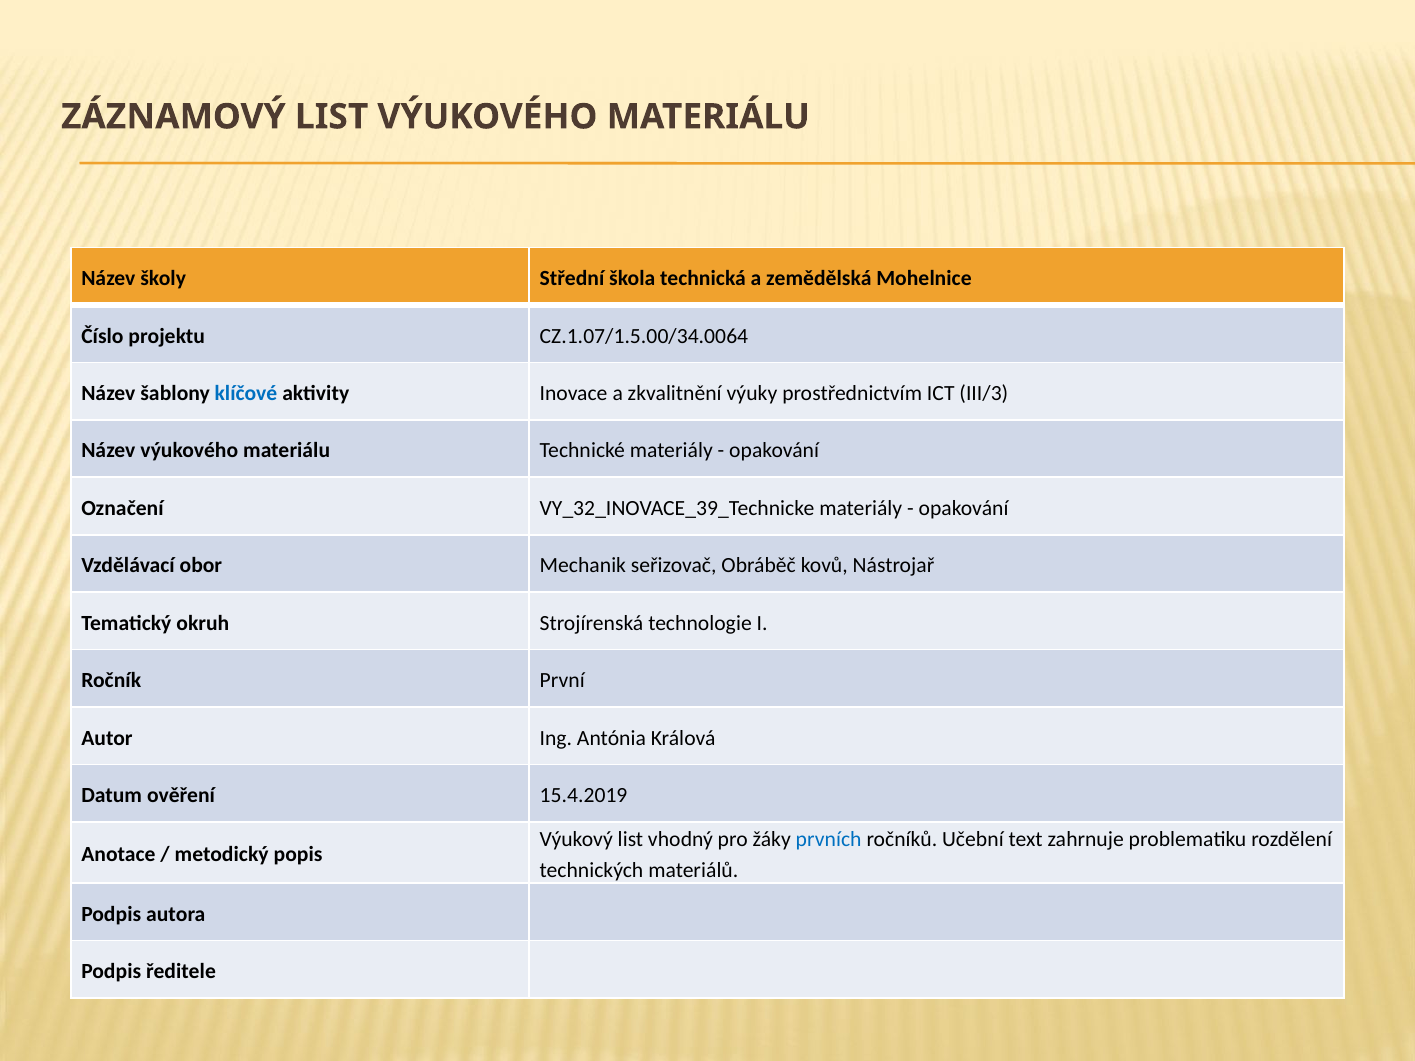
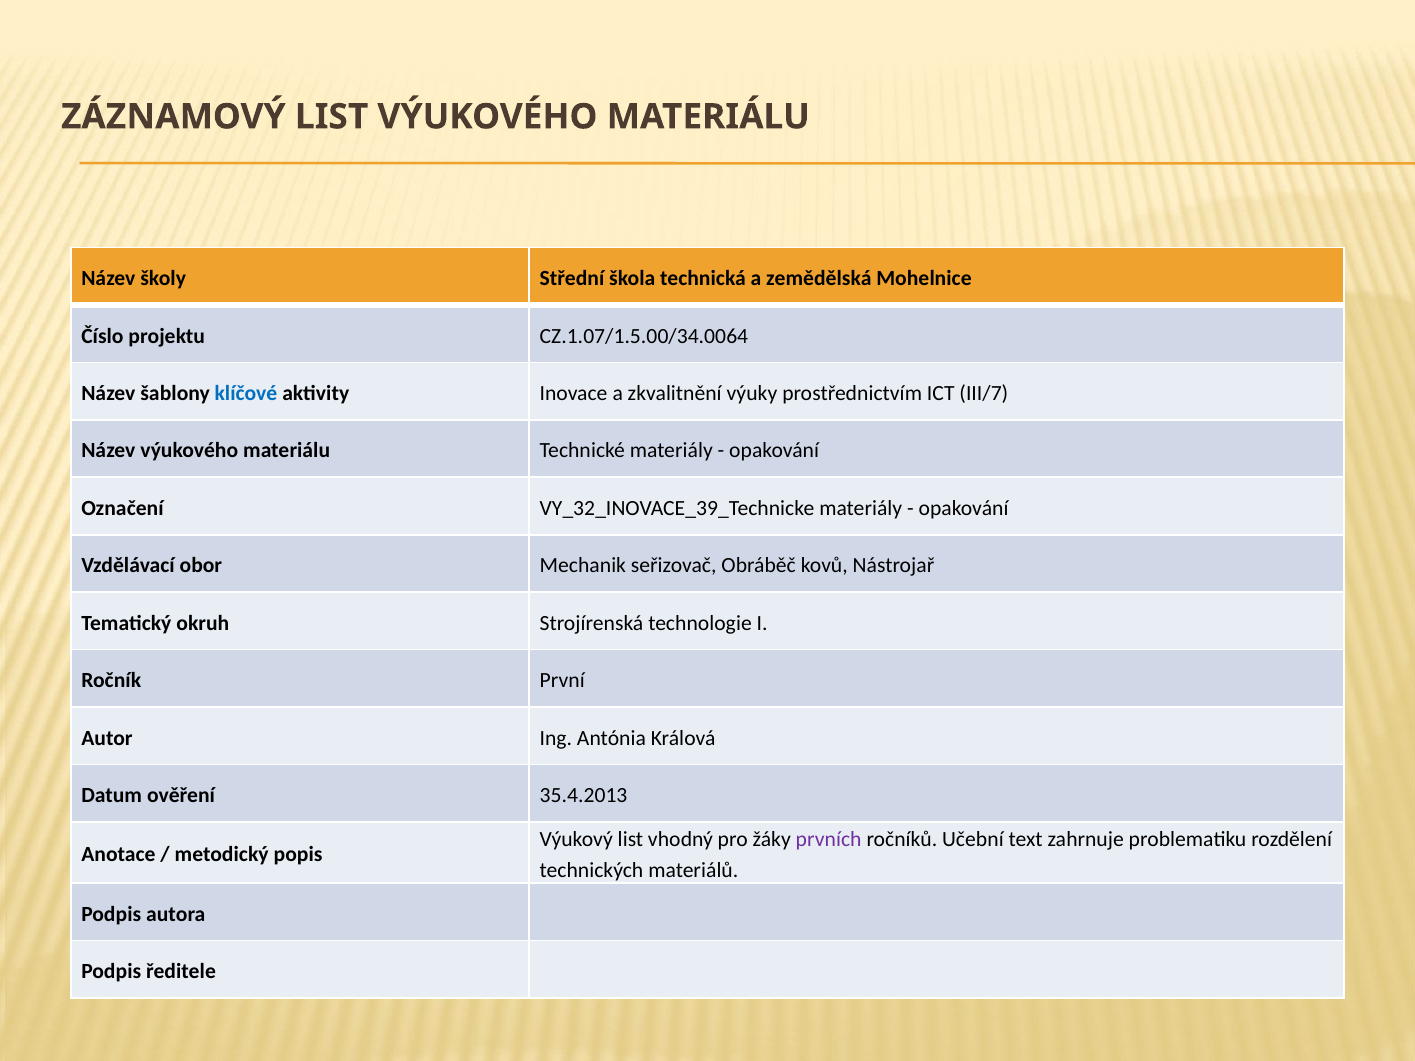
III/3: III/3 -> III/7
15.4.2019: 15.4.2019 -> 35.4.2013
prvních colour: blue -> purple
